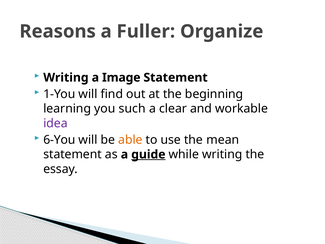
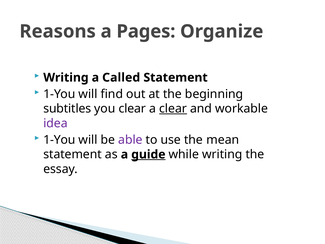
Fuller: Fuller -> Pages
Image: Image -> Called
learning: learning -> subtitles
you such: such -> clear
clear at (173, 109) underline: none -> present
6-You at (59, 140): 6-You -> 1-You
able colour: orange -> purple
